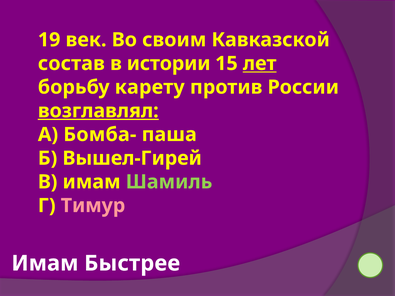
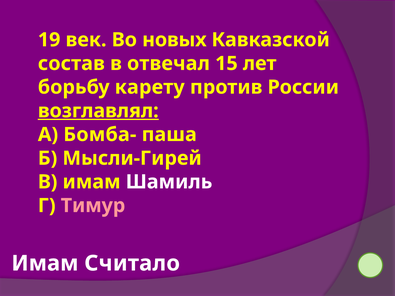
своим: своим -> новых
истории: истории -> отвечал
лет underline: present -> none
Вышел-Гирей: Вышел-Гирей -> Мысли-Гирей
Шамиль colour: light green -> white
Быстрее: Быстрее -> Считало
